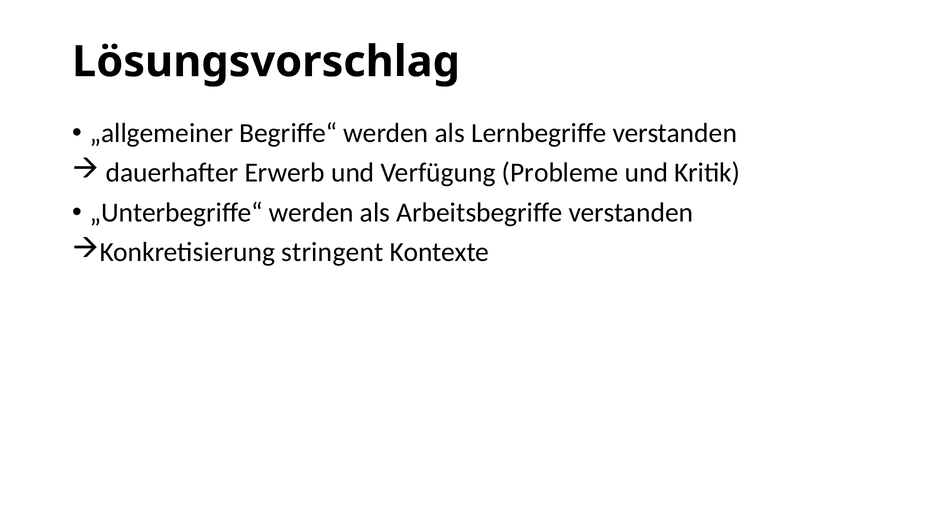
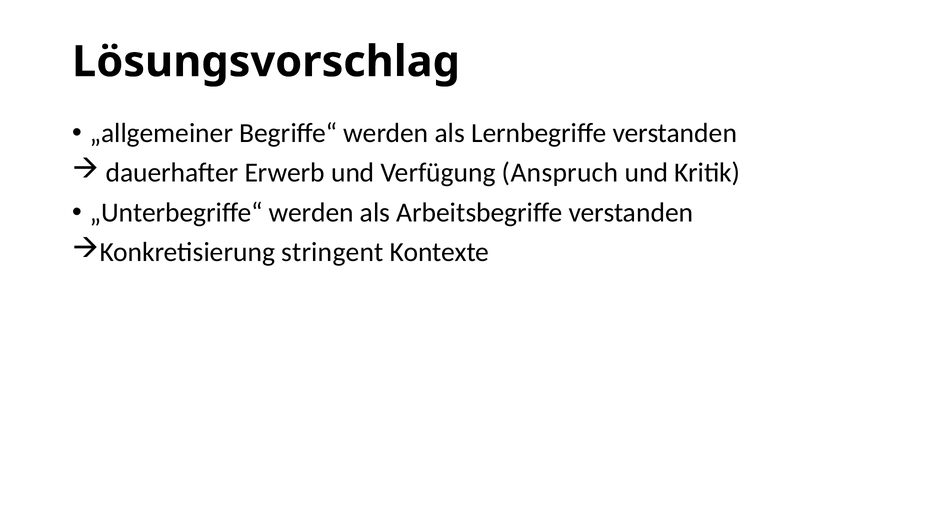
Probleme: Probleme -> Anspruch
